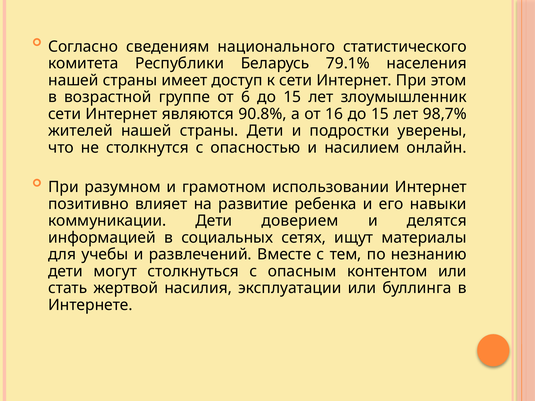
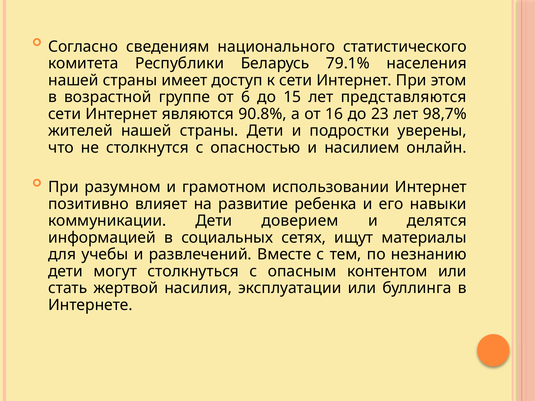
злоумышленник: злоумышленник -> представляются
16 до 15: 15 -> 23
